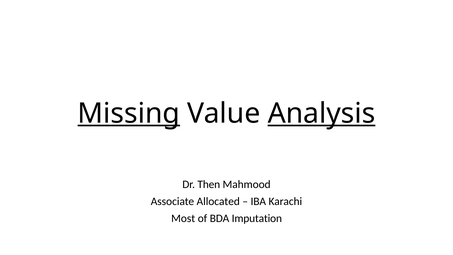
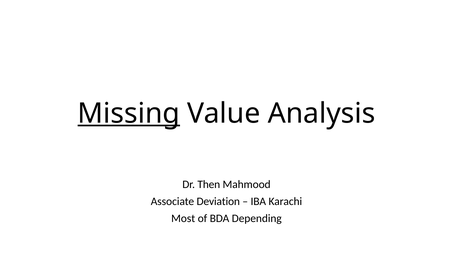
Analysis underline: present -> none
Allocated: Allocated -> Deviation
Imputation: Imputation -> Depending
